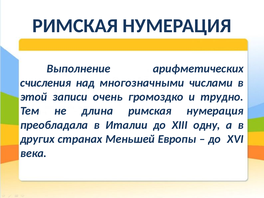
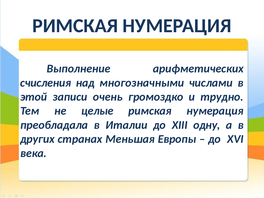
длина: длина -> целые
Меньшей: Меньшей -> Меньшая
